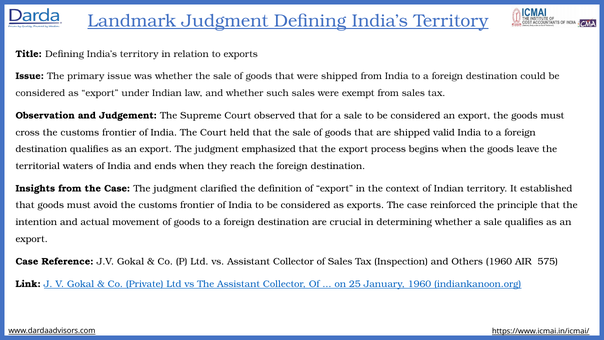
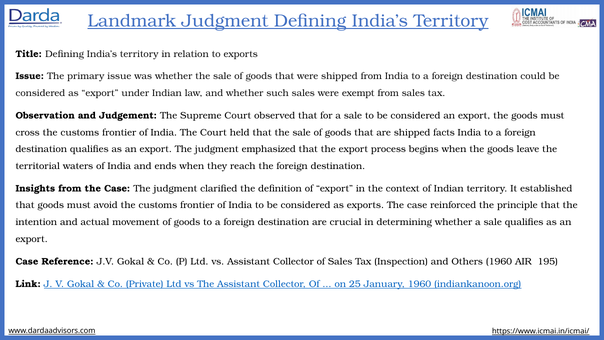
valid: valid -> facts
575: 575 -> 195
